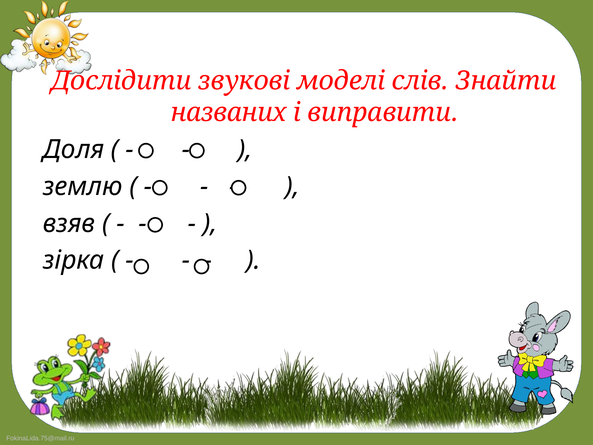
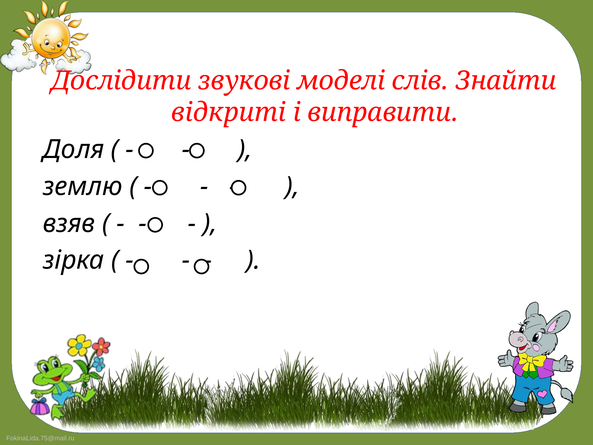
названих: названих -> відкриті
